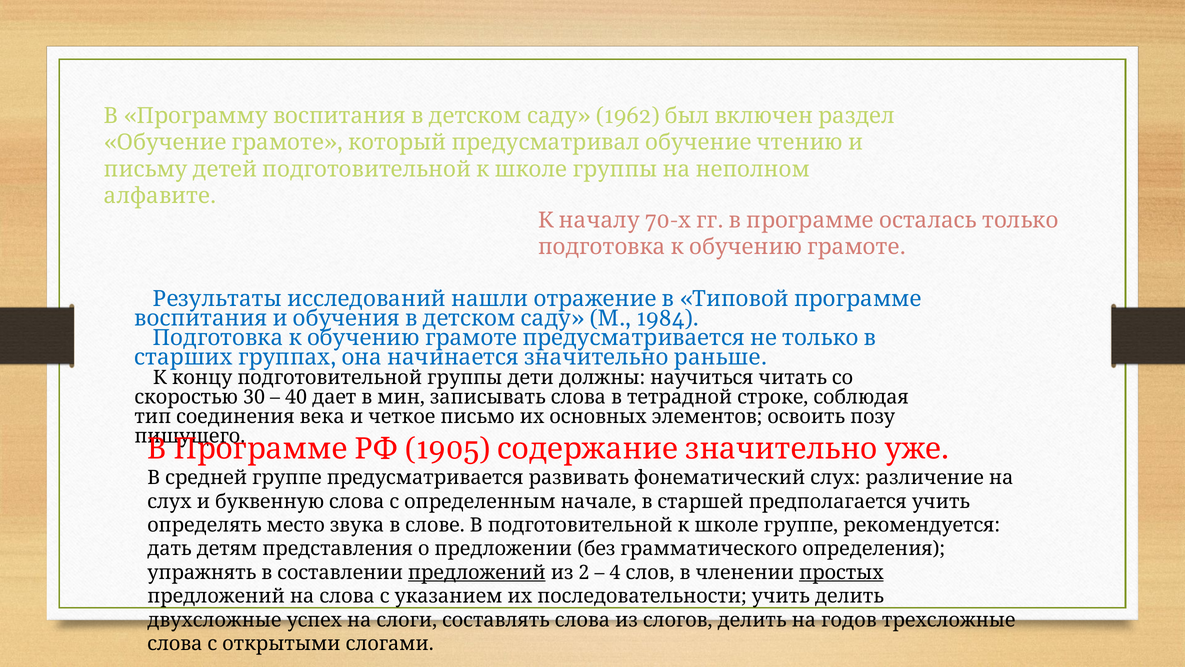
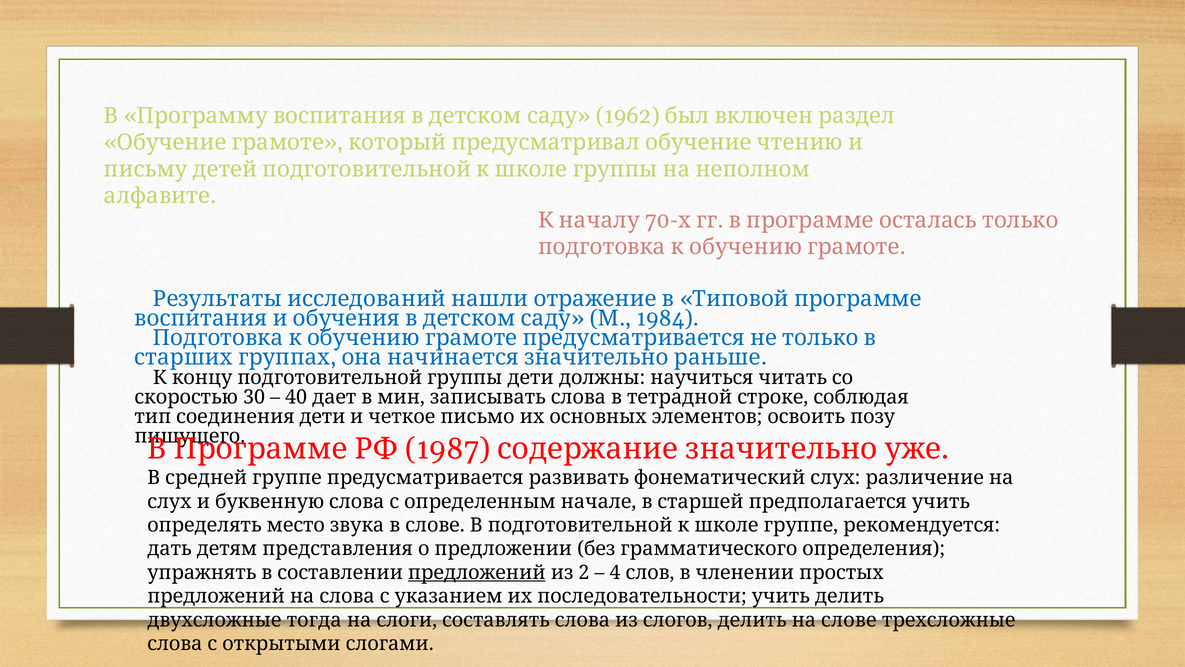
соединения века: века -> дети
1905: 1905 -> 1987
простых underline: present -> none
успех: успех -> тогда
на годов: годов -> слове
